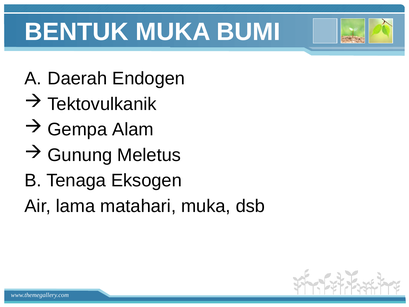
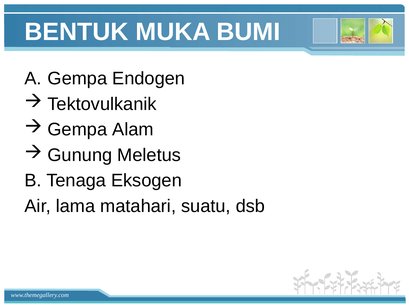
Daerah at (77, 79): Daerah -> Gempa
matahari muka: muka -> suatu
